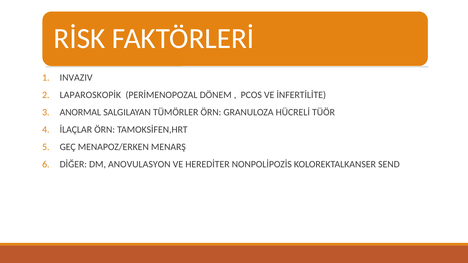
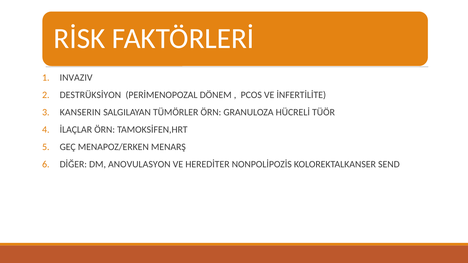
LAPAROSKOPİK: LAPAROSKOPİK -> DESTRÜKSİYON
ANORMAL: ANORMAL -> KANSERIN
